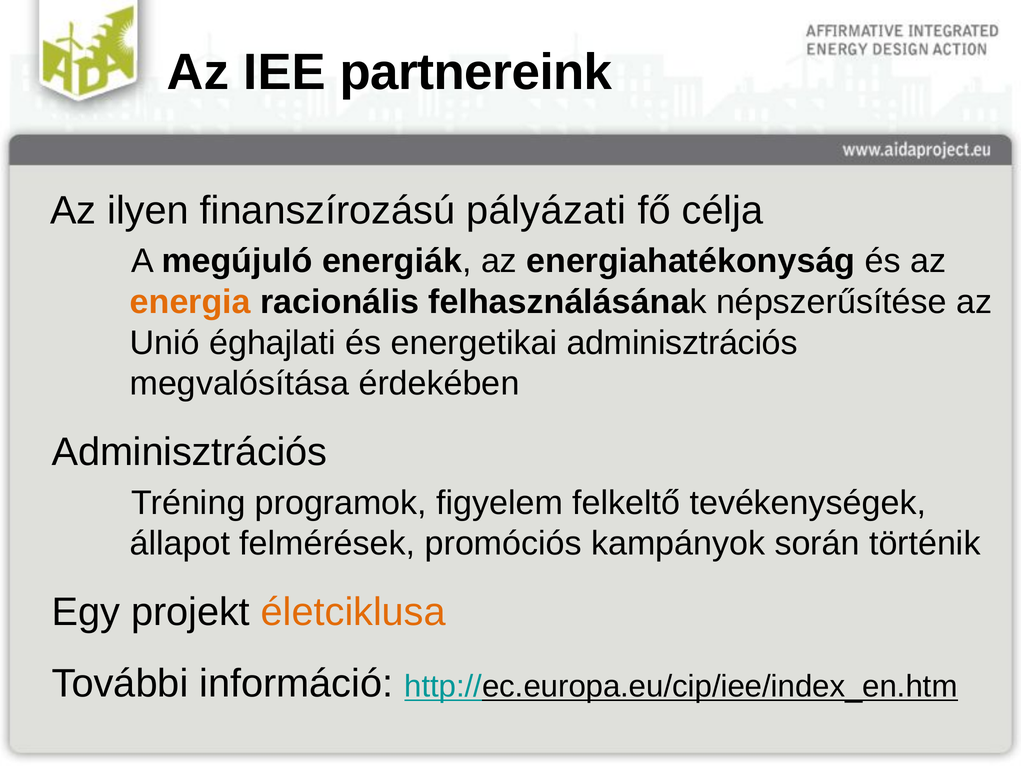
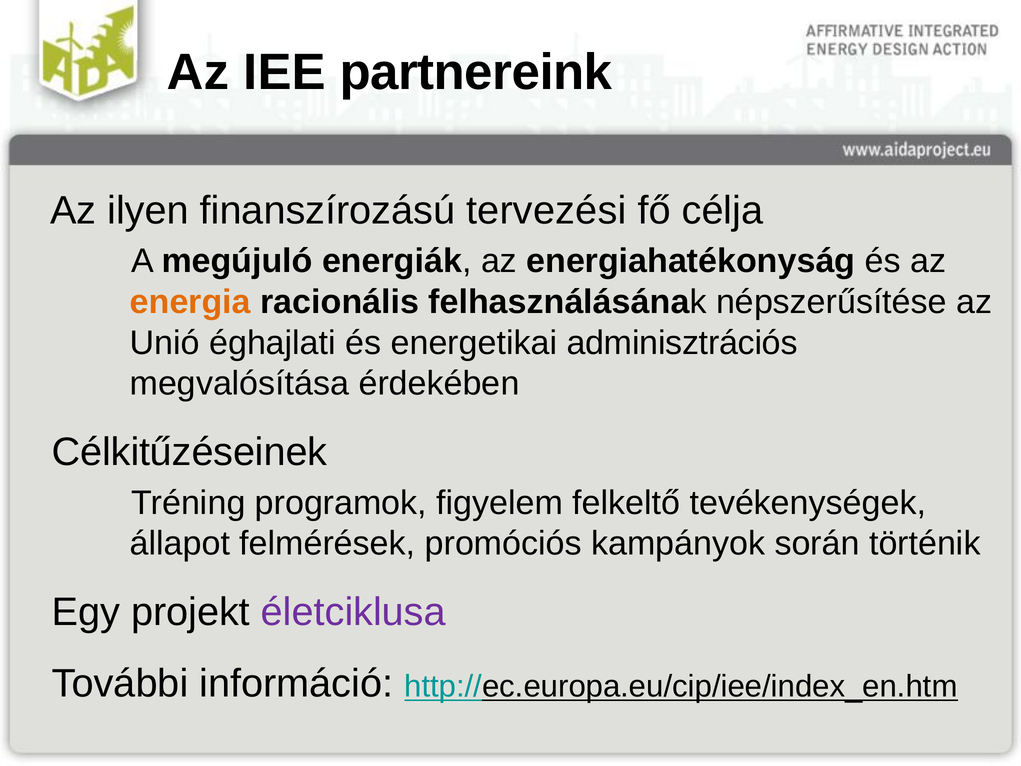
pályázati: pályázati -> tervezési
Adminisztrációs at (190, 452): Adminisztrációs -> Célkitűzéseinek
életciklusa colour: orange -> purple
